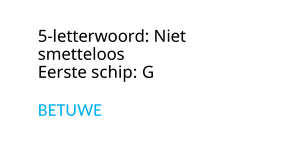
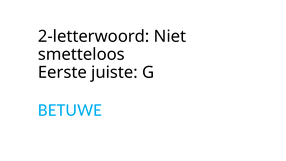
5-letterwoord: 5-letterwoord -> 2-letterwoord
schip: schip -> juiste
